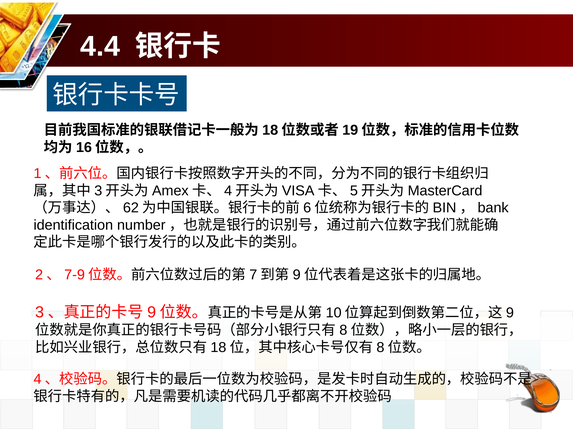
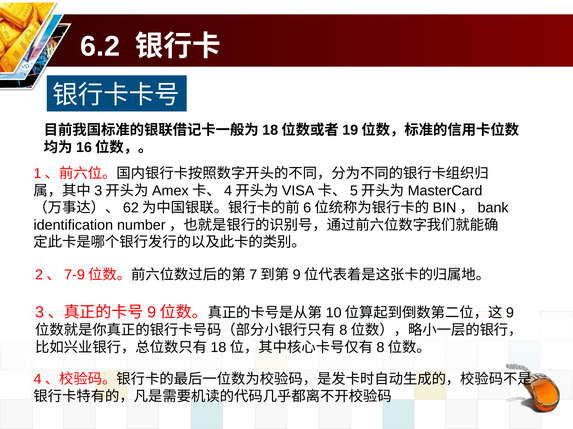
4.4: 4.4 -> 6.2
